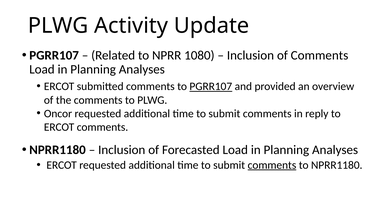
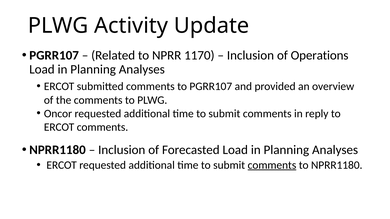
1080: 1080 -> 1170
of Comments: Comments -> Operations
PGRR107 at (211, 87) underline: present -> none
